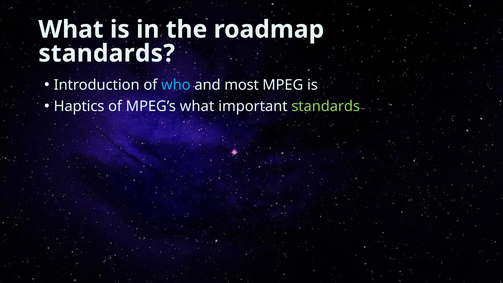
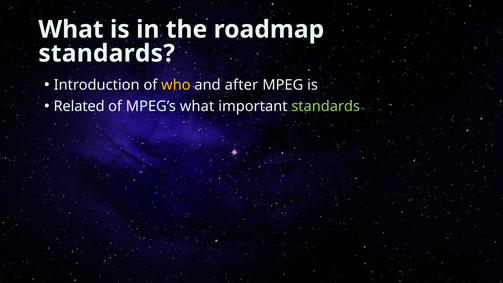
who colour: light blue -> yellow
most: most -> after
Haptics: Haptics -> Related
